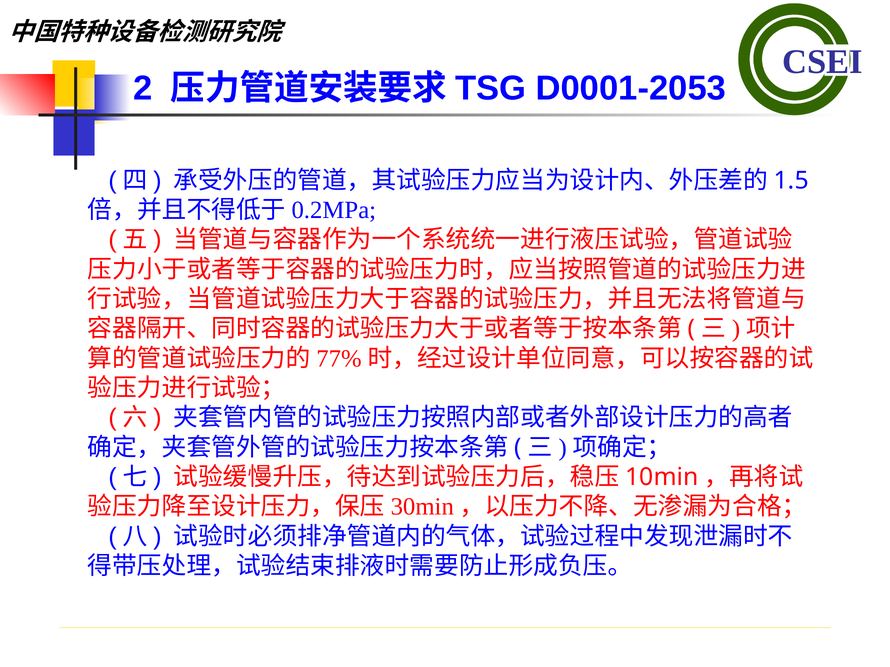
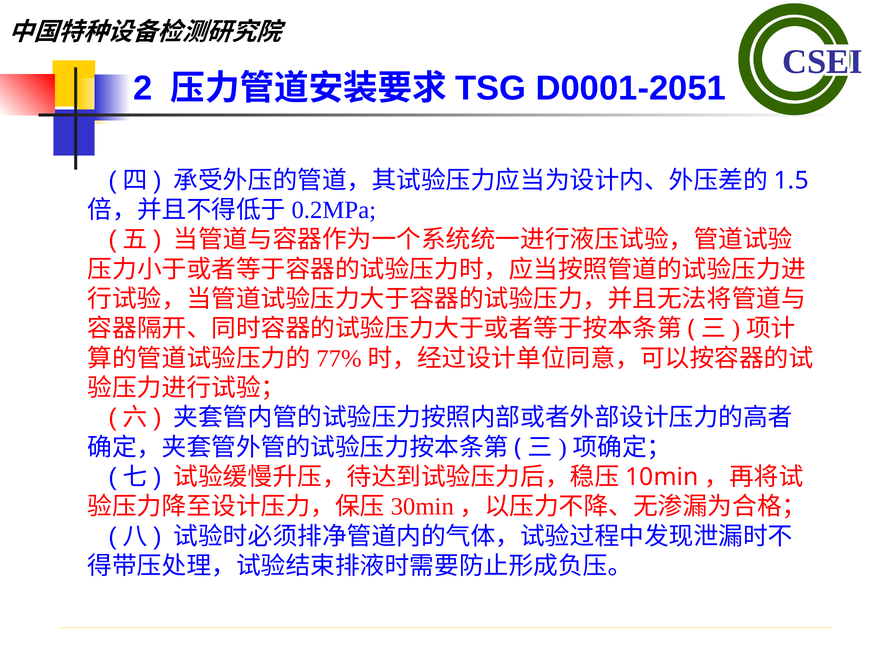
D0001-2053: D0001-2053 -> D0001-2051
